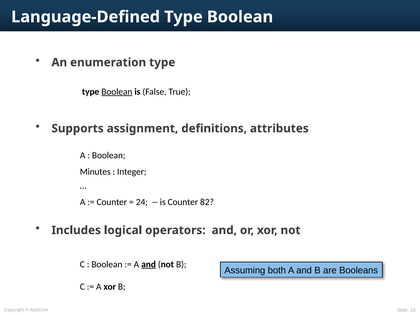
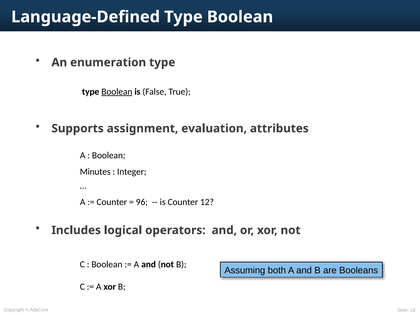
definitions: definitions -> evaluation
24: 24 -> 96
82: 82 -> 12
and at (149, 264) underline: present -> none
